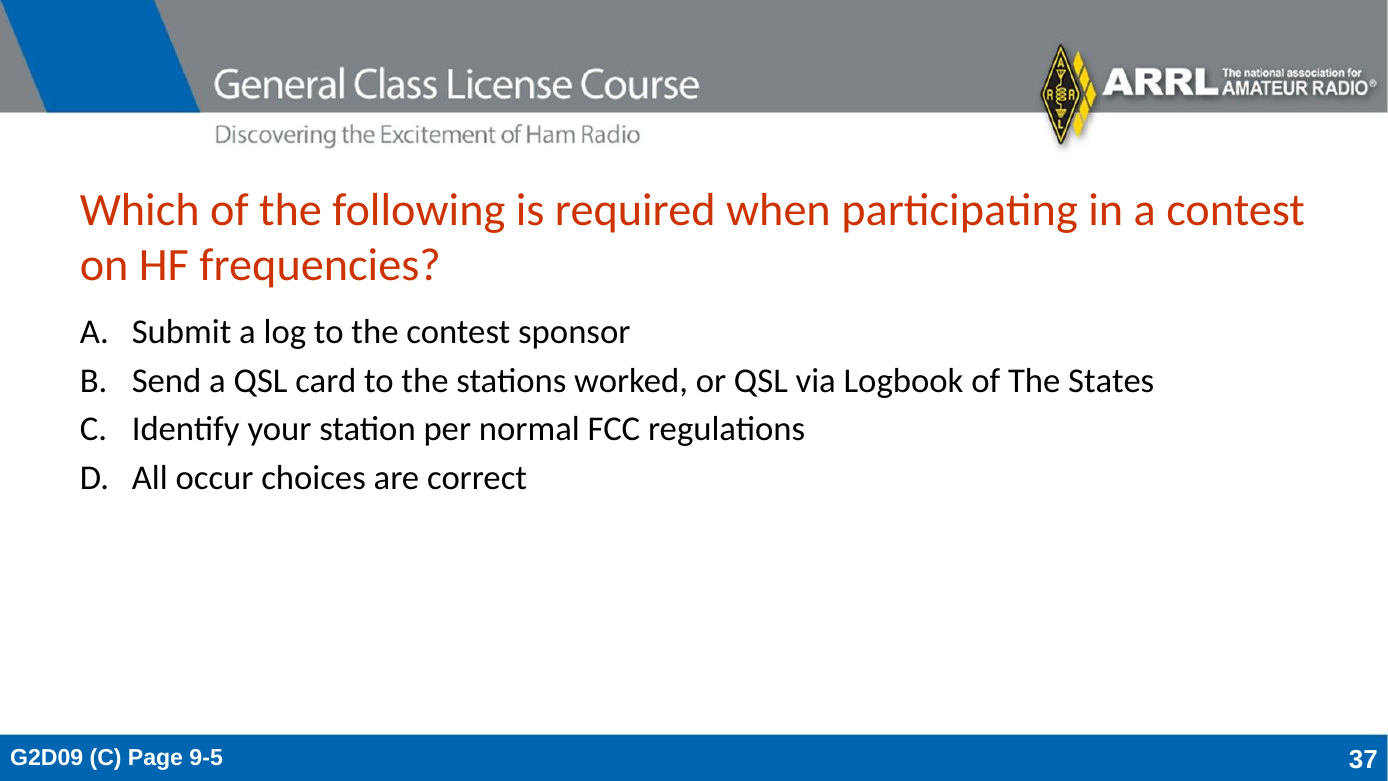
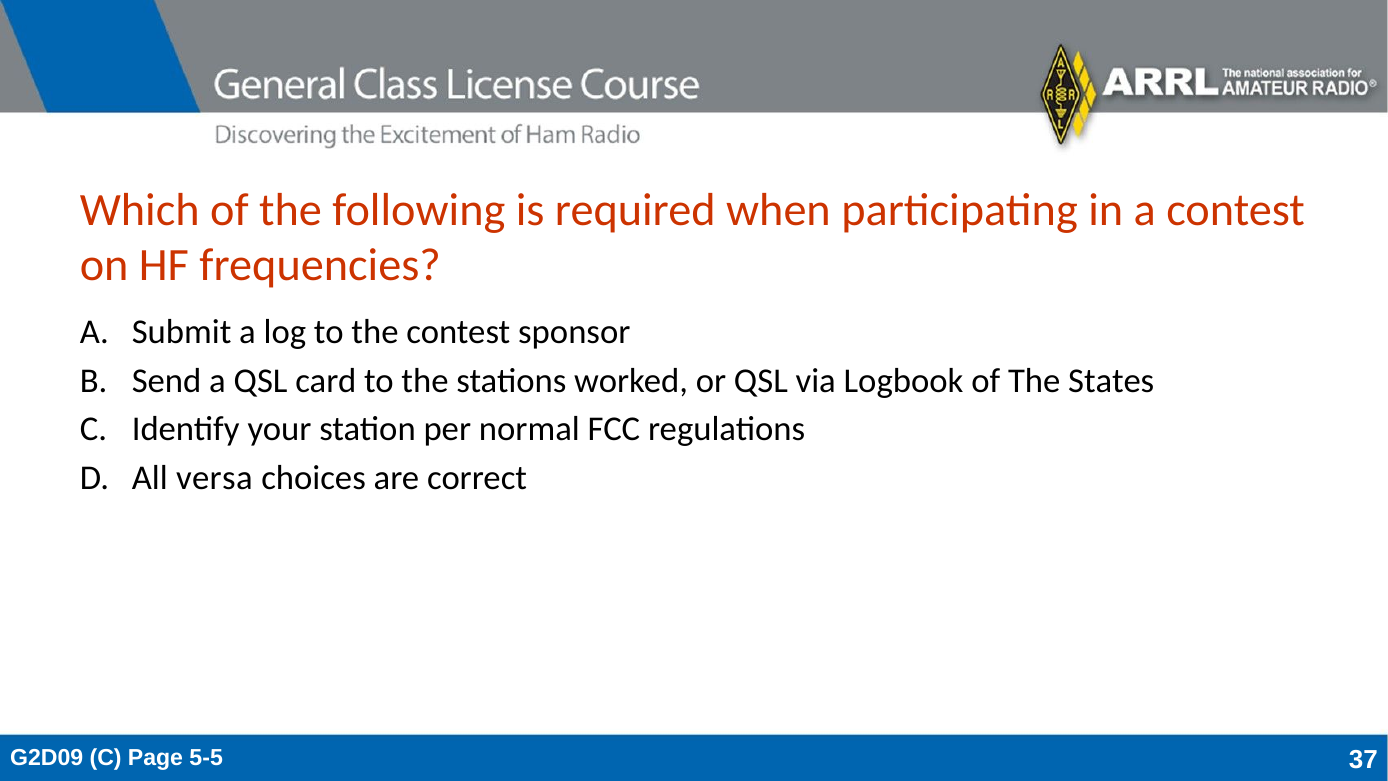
occur: occur -> versa
9-5: 9-5 -> 5-5
